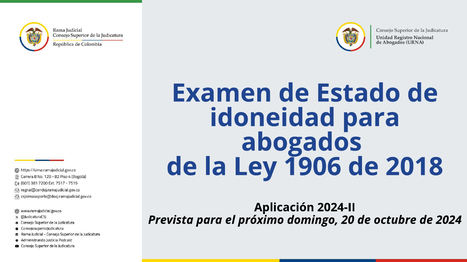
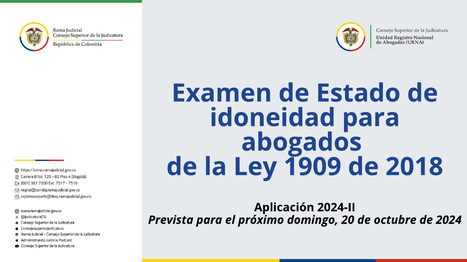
1906: 1906 -> 1909
